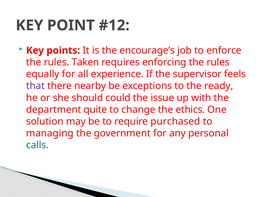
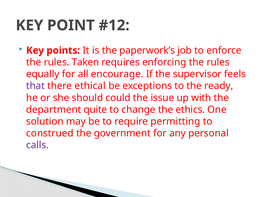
encourage’s: encourage’s -> paperwork’s
experience: experience -> encourage
nearby: nearby -> ethical
purchased: purchased -> permitting
managing: managing -> construed
calls colour: blue -> purple
